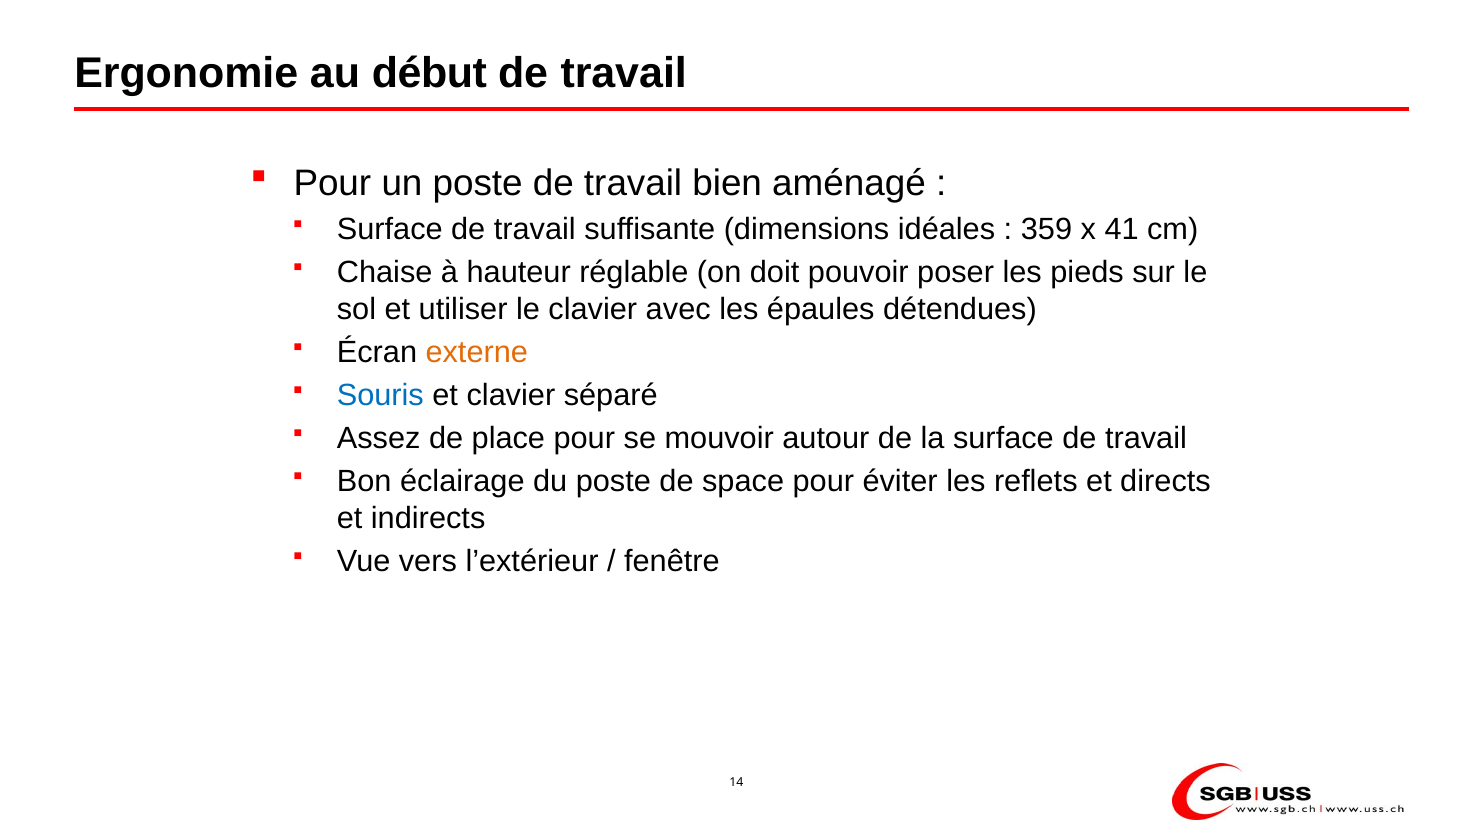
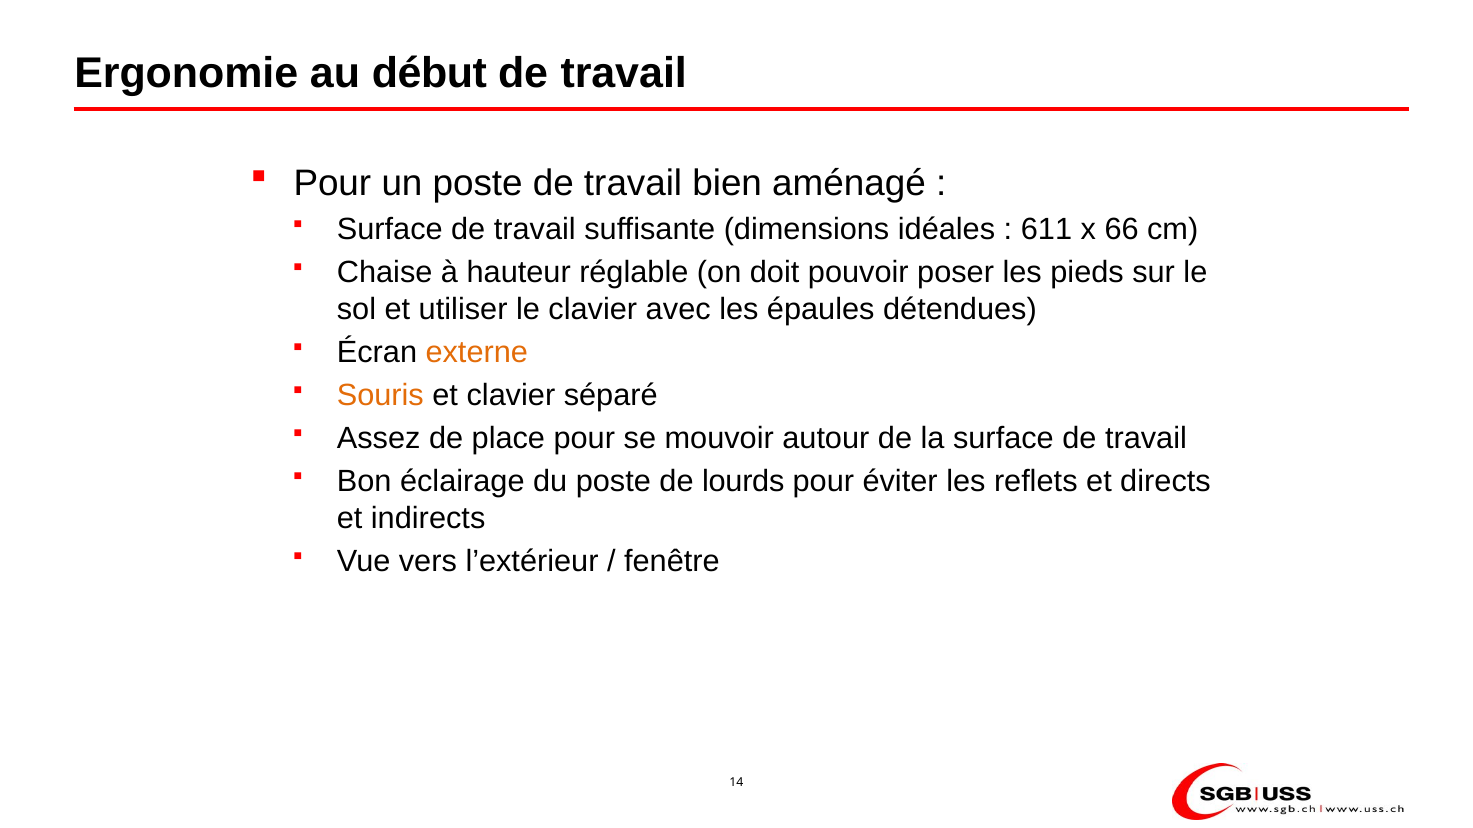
359: 359 -> 611
41: 41 -> 66
Souris colour: blue -> orange
space: space -> lourds
